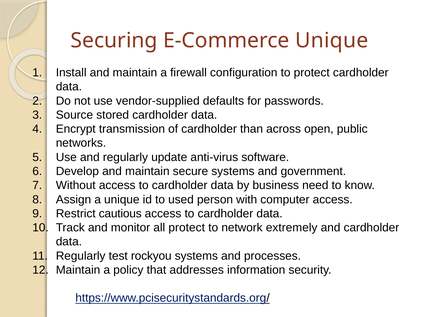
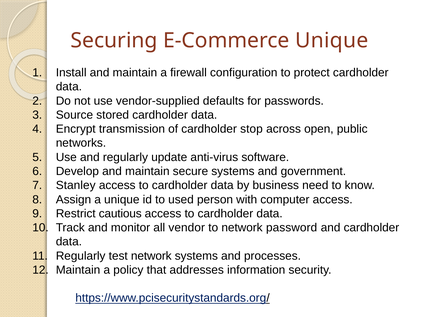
than: than -> stop
Without: Without -> Stanley
all protect: protect -> vendor
extremely: extremely -> password
test rockyou: rockyou -> network
